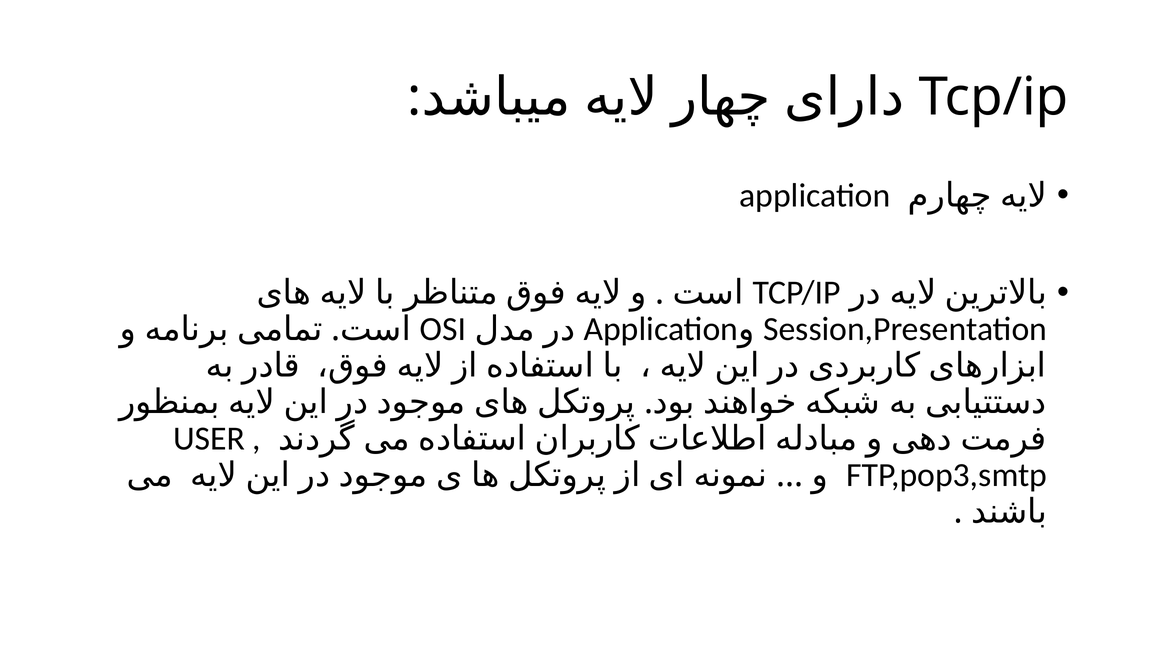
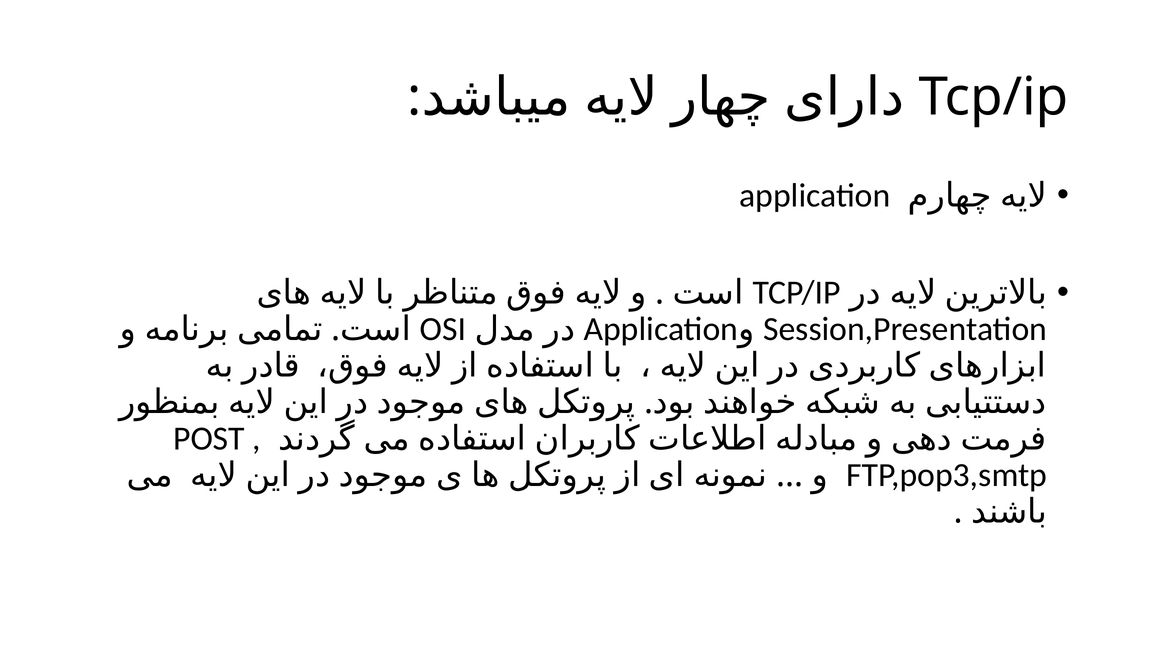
USER: USER -> POST
